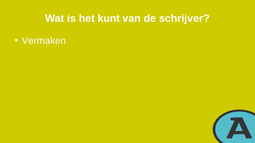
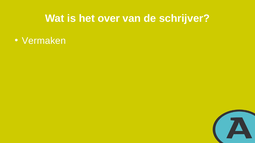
kunt: kunt -> over
